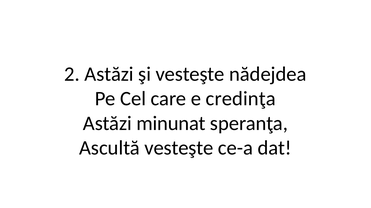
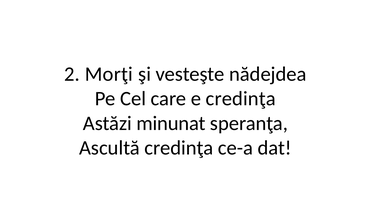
2 Astăzi: Astăzi -> Morţi
Ascultă vesteşte: vesteşte -> credinţa
